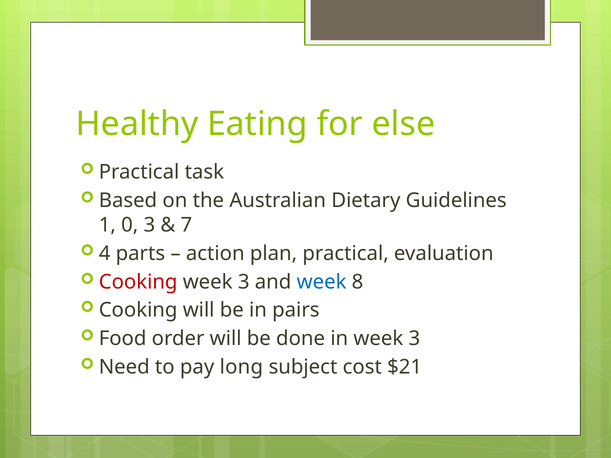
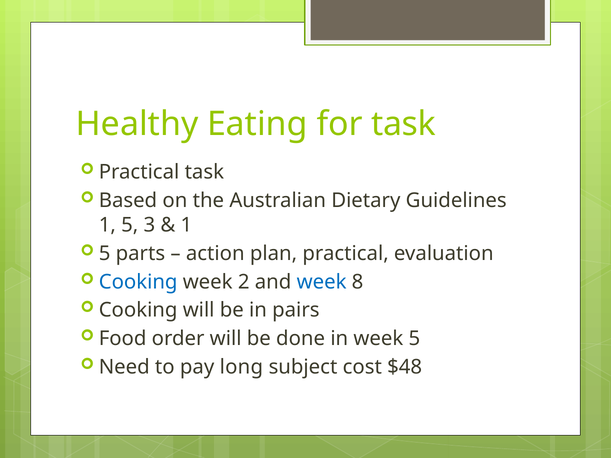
for else: else -> task
1 0: 0 -> 5
7 at (186, 225): 7 -> 1
4 at (105, 253): 4 -> 5
Cooking at (138, 282) colour: red -> blue
3 at (244, 282): 3 -> 2
in week 3: 3 -> 5
$21: $21 -> $48
